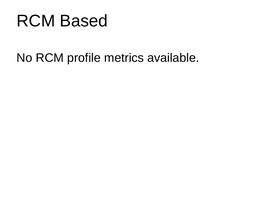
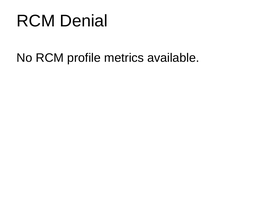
Based: Based -> Denial
